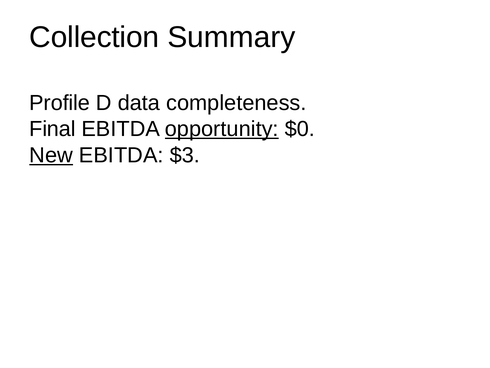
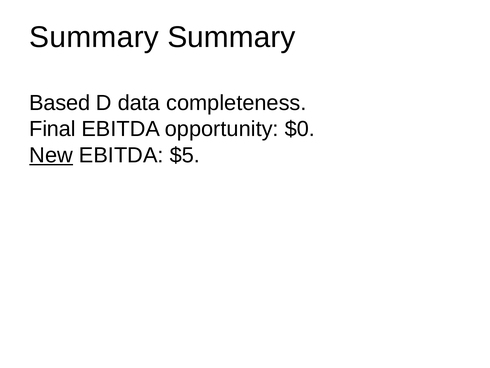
Collection at (94, 37): Collection -> Summary
Profile: Profile -> Based
opportunity underline: present -> none
$3: $3 -> $5
